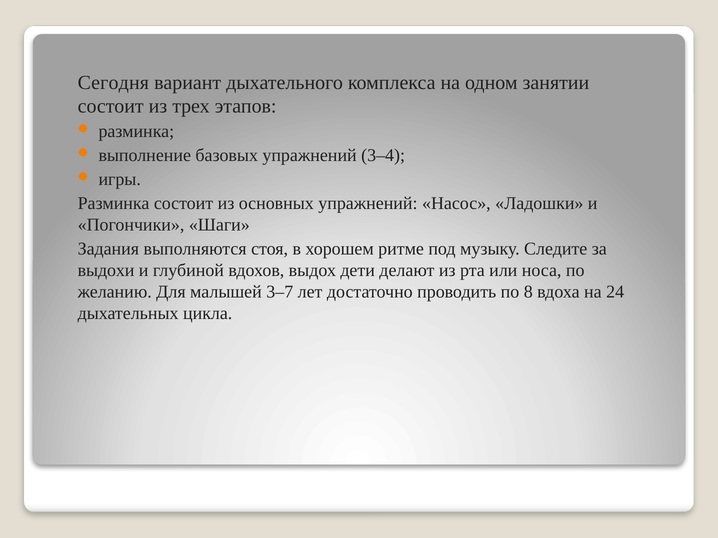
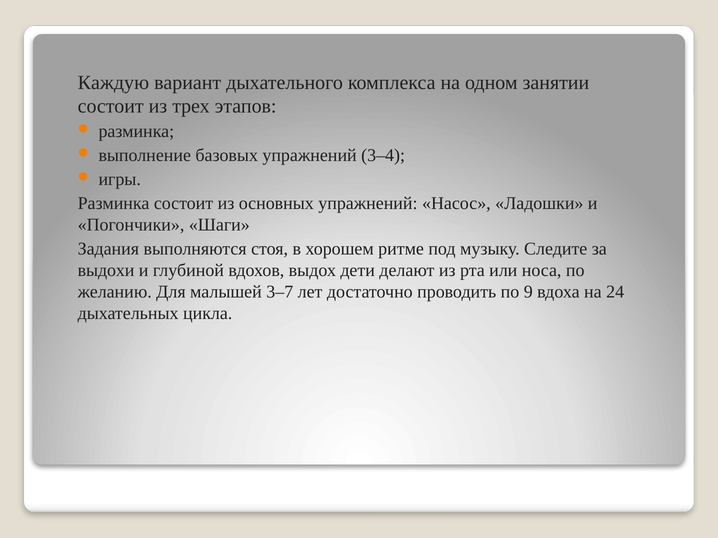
Сегодня: Сегодня -> Каждую
8: 8 -> 9
